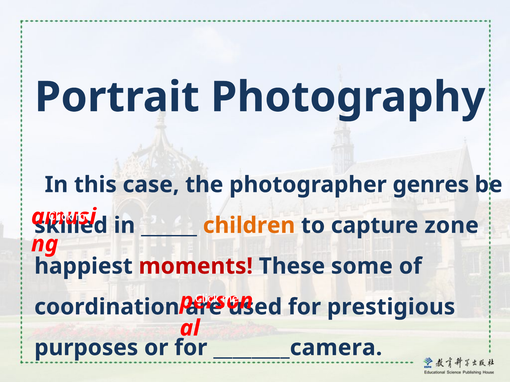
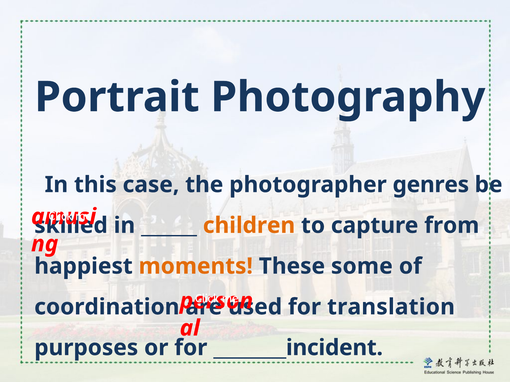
zone: zone -> from
moments colour: red -> orange
prestigious: prestigious -> translation
________camera: ________camera -> ________incident
